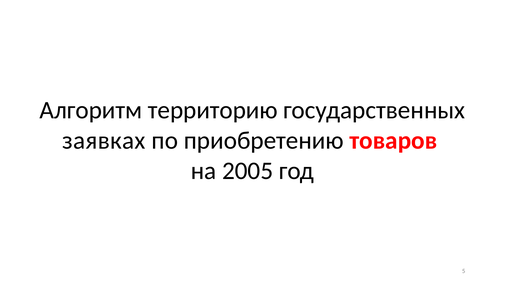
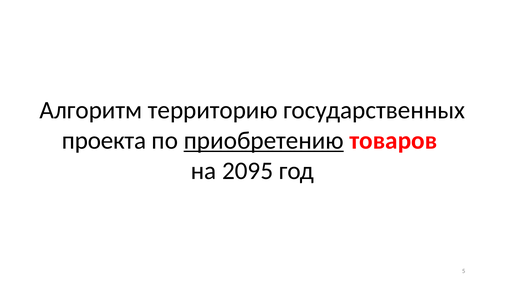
заявках: заявках -> проекта
приобретению underline: none -> present
2005: 2005 -> 2095
